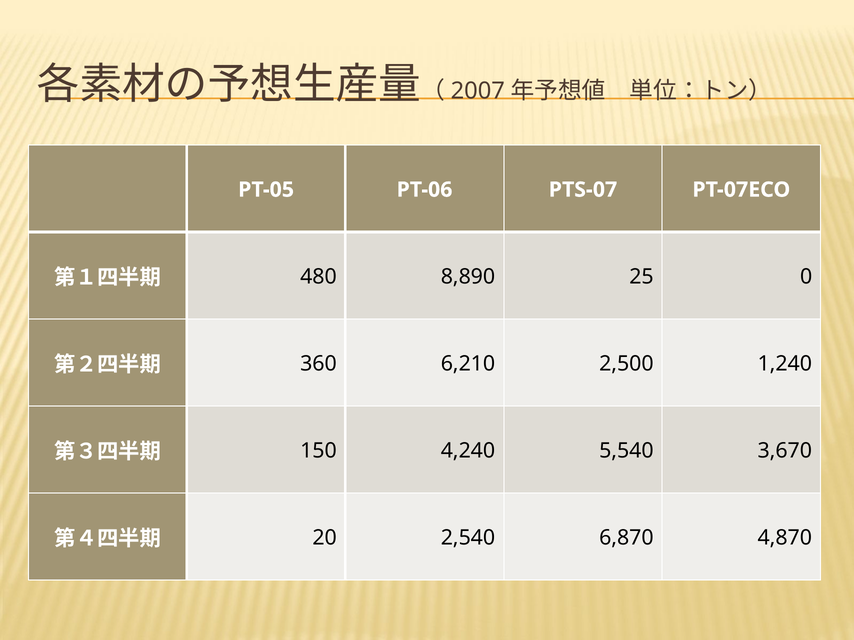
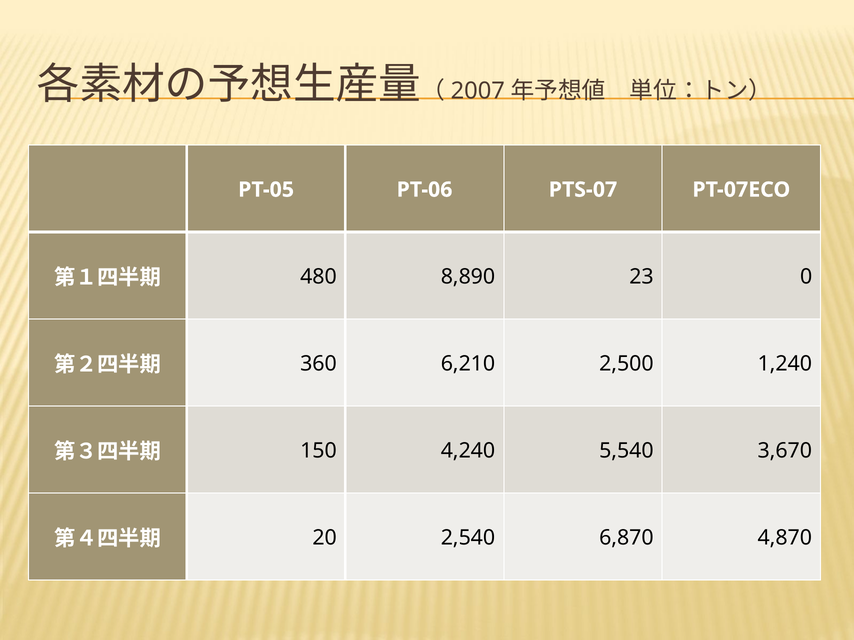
25: 25 -> 23
